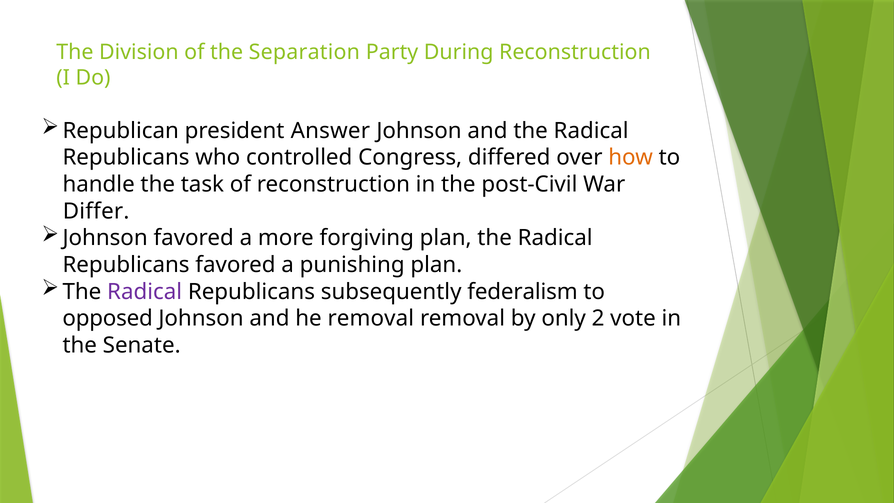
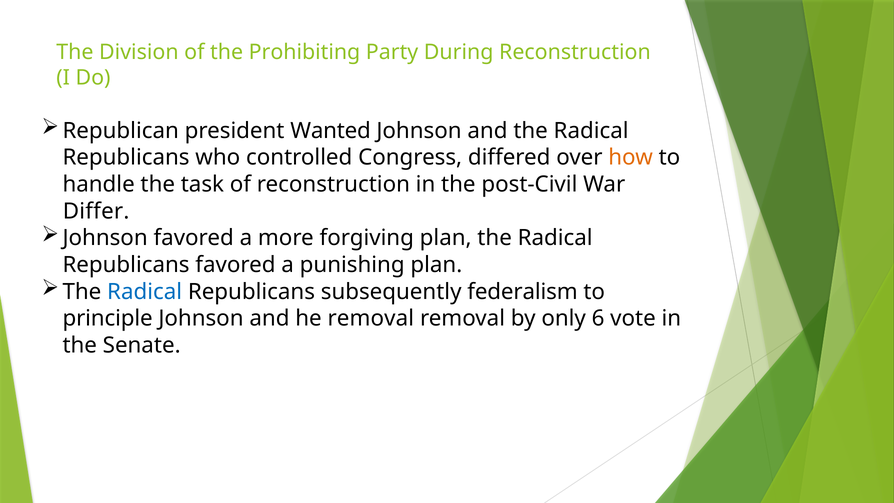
Separation: Separation -> Prohibiting
Answer: Answer -> Wanted
Radical at (145, 292) colour: purple -> blue
opposed: opposed -> principle
2: 2 -> 6
